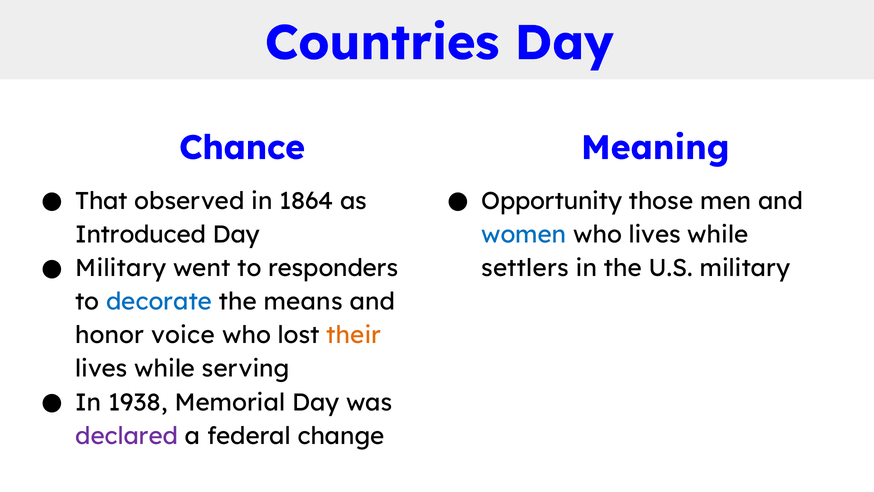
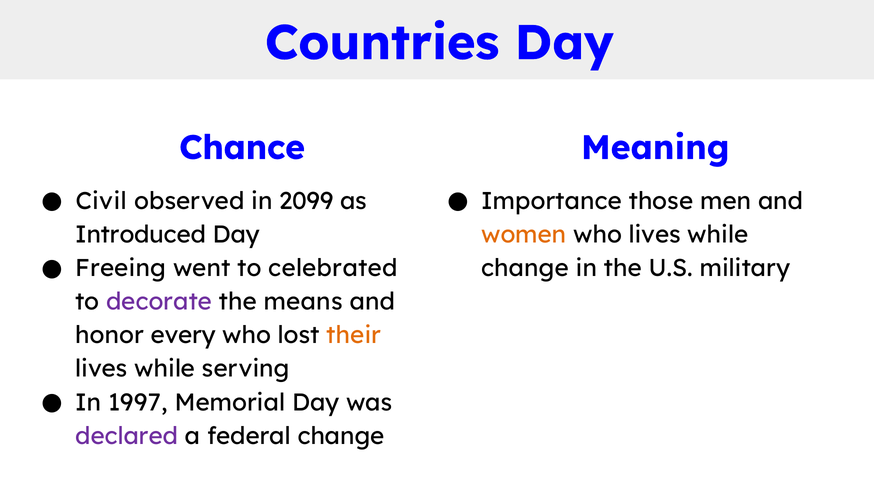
That: That -> Civil
1864: 1864 -> 2099
Opportunity: Opportunity -> Importance
women colour: blue -> orange
Military at (121, 268): Military -> Freeing
responders: responders -> celebrated
settlers at (525, 268): settlers -> change
decorate colour: blue -> purple
voice: voice -> every
1938: 1938 -> 1997
